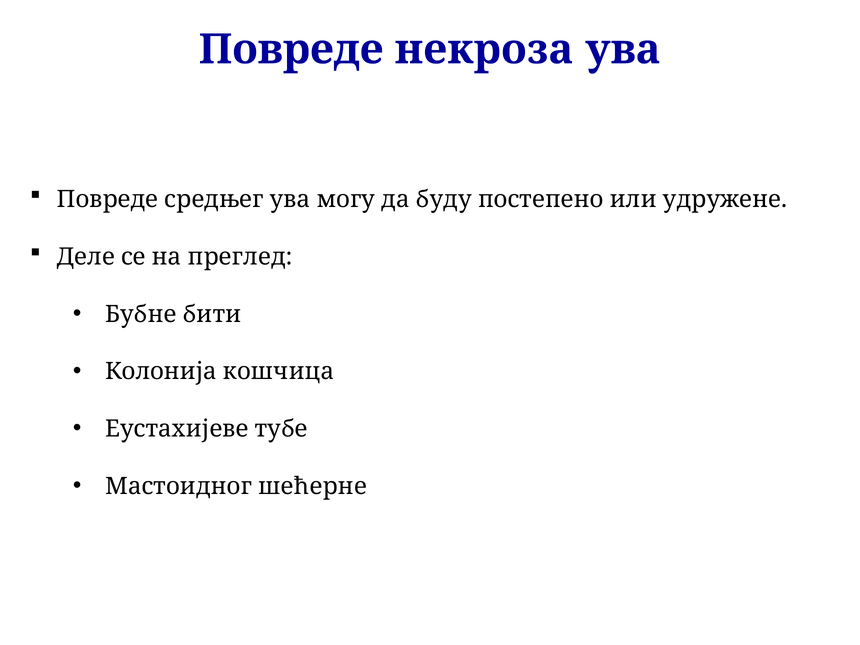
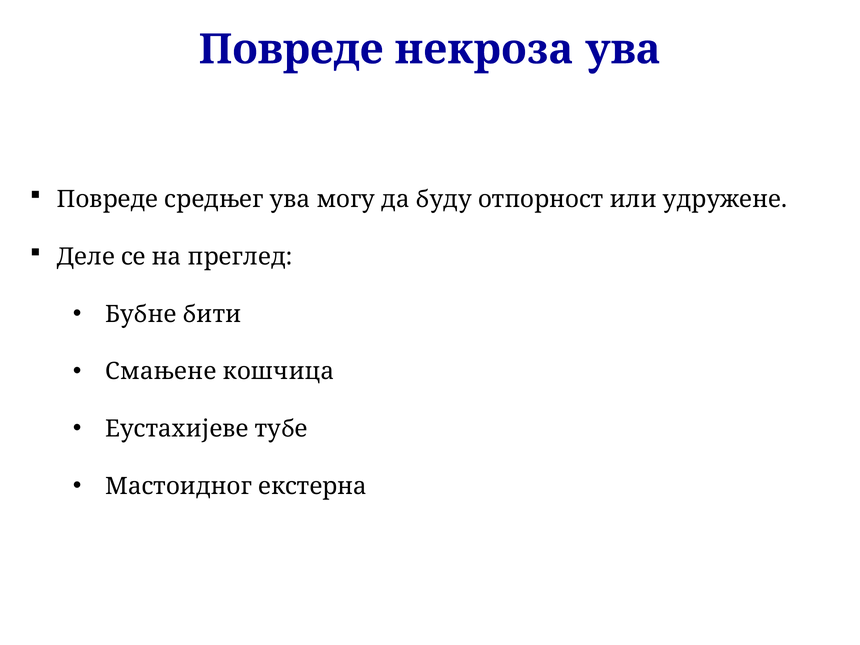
постепено: постепено -> отпорност
Колонија: Колонија -> Смањене
шећерне: шећерне -> екстерна
